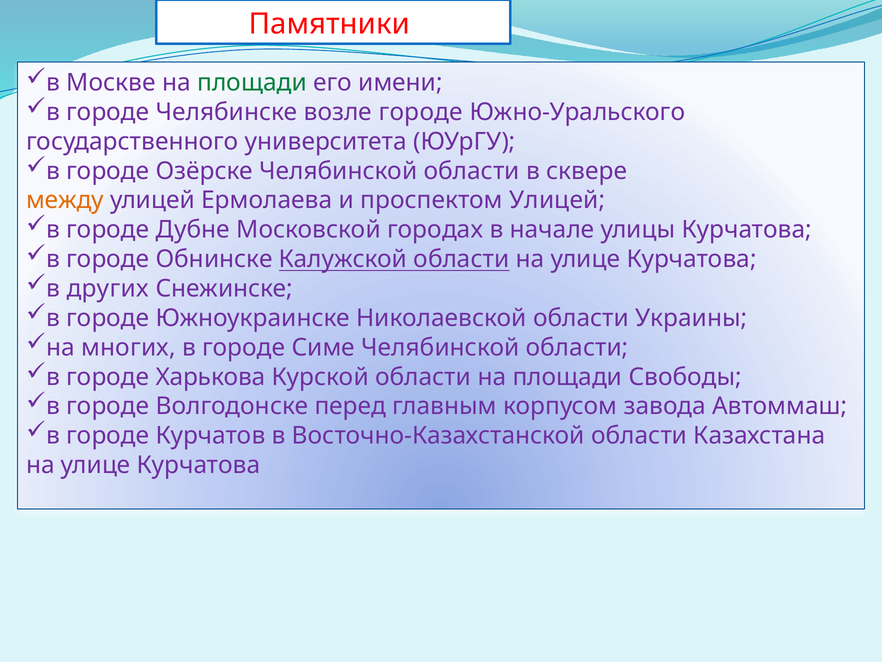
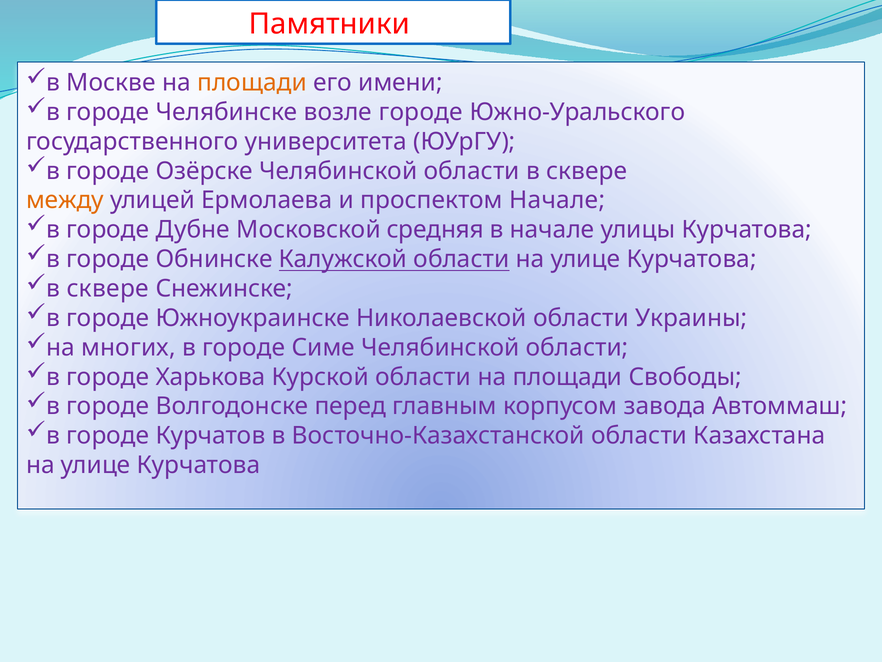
площади at (252, 83) colour: green -> orange
проспектом Улицей: Улицей -> Начале
городах: городах -> средняя
других at (108, 288): других -> сквере
